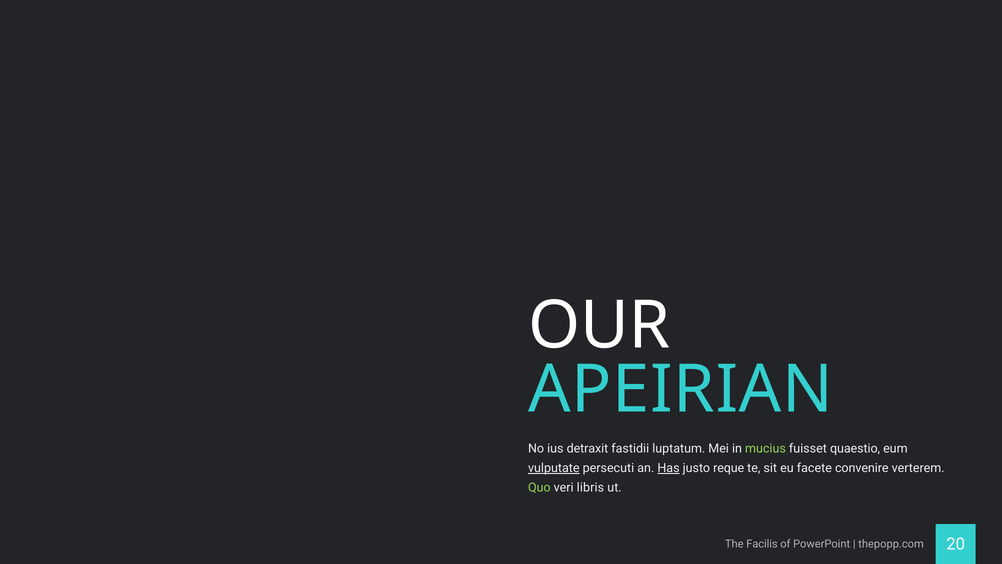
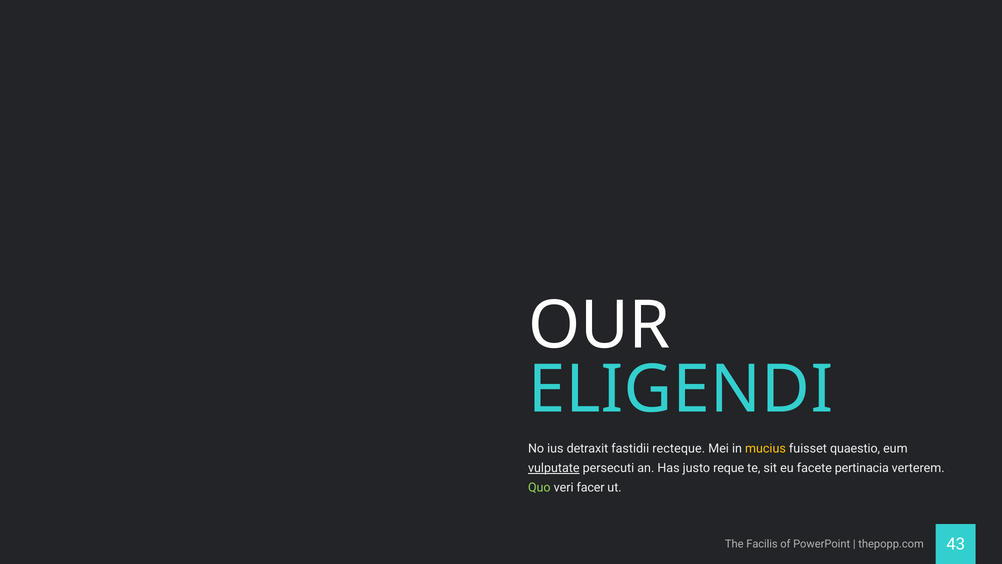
APEIRIAN: APEIRIAN -> ELIGENDI
luptatum: luptatum -> recteque
mucius colour: light green -> yellow
Has underline: present -> none
convenire: convenire -> pertinacia
libris: libris -> facer
20: 20 -> 43
